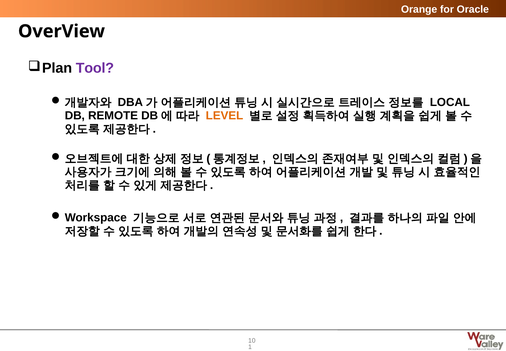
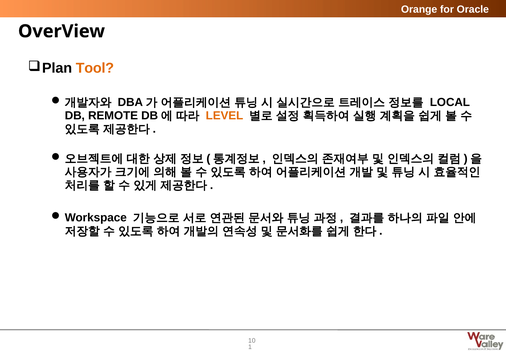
Tool colour: purple -> orange
